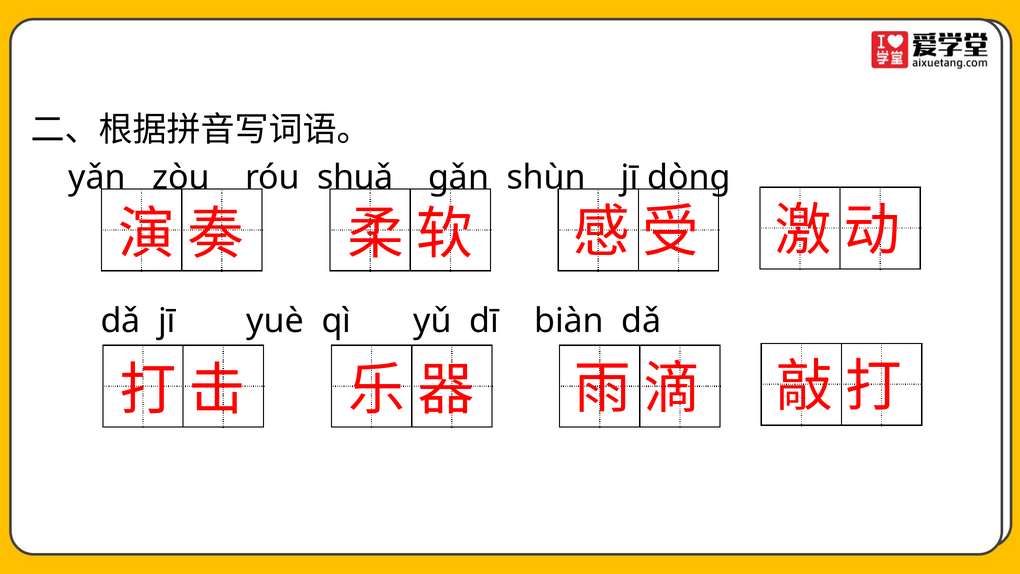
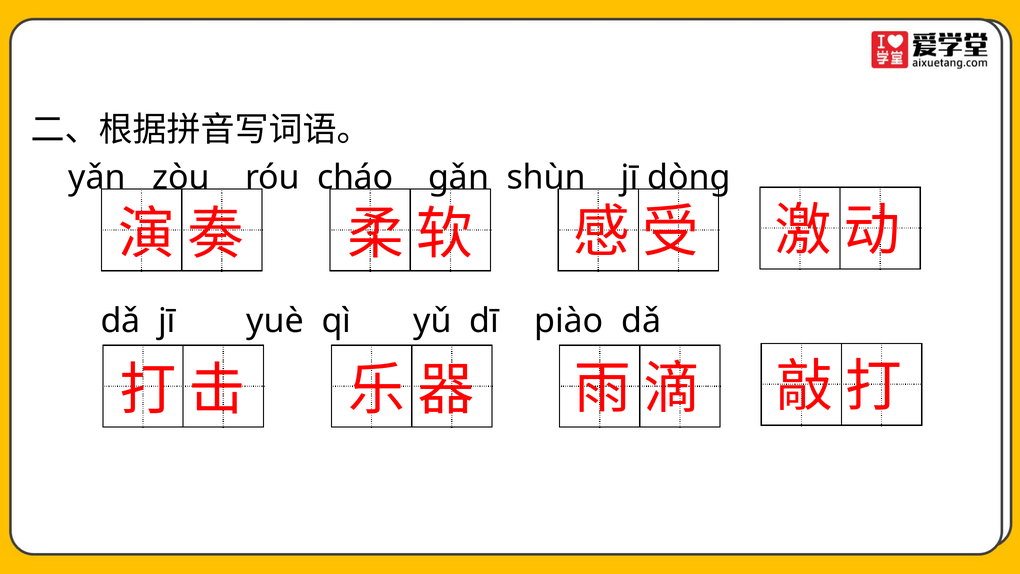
shuǎ: shuǎ -> cháo
biàn: biàn -> piào
